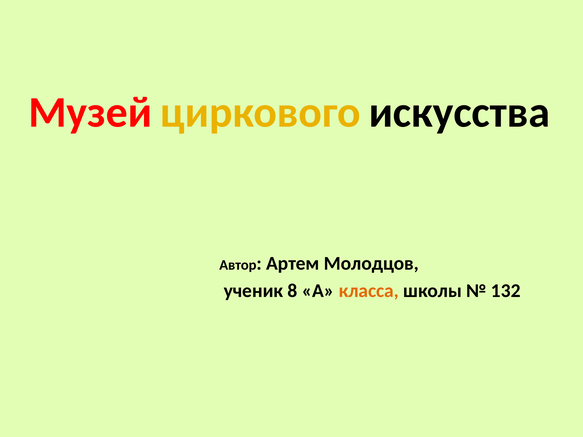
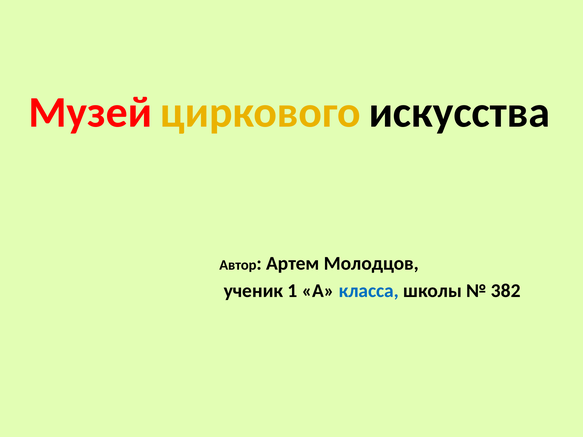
8: 8 -> 1
класса colour: orange -> blue
132: 132 -> 382
